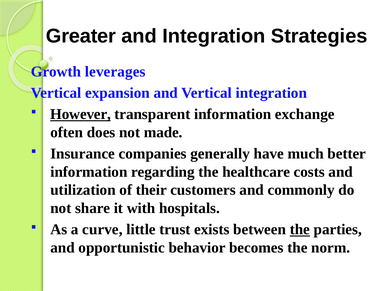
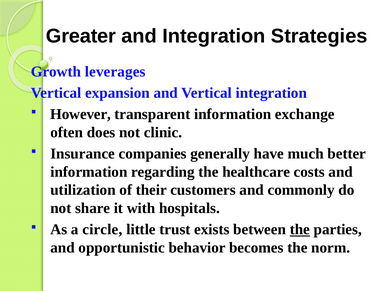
However underline: present -> none
made: made -> clinic
curve: curve -> circle
